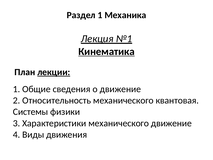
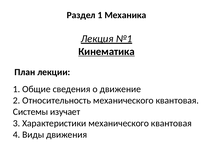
лекции underline: present -> none
физики: физики -> изучает
Характеристики механического движение: движение -> квантовая
